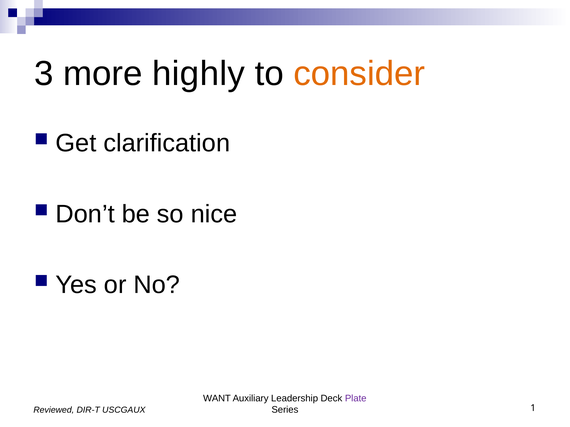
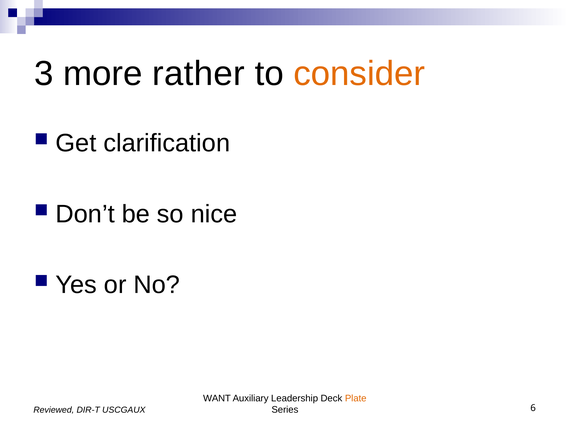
highly: highly -> rather
Plate colour: purple -> orange
1: 1 -> 6
